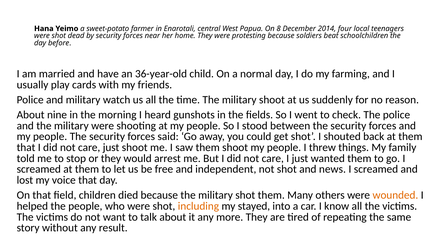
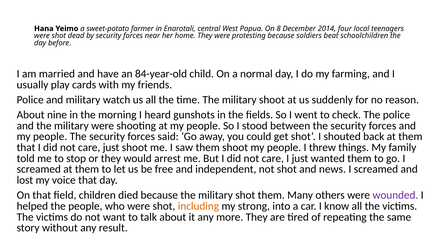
36-year-old: 36-year-old -> 84-year-old
wounded colour: orange -> purple
stayed: stayed -> strong
